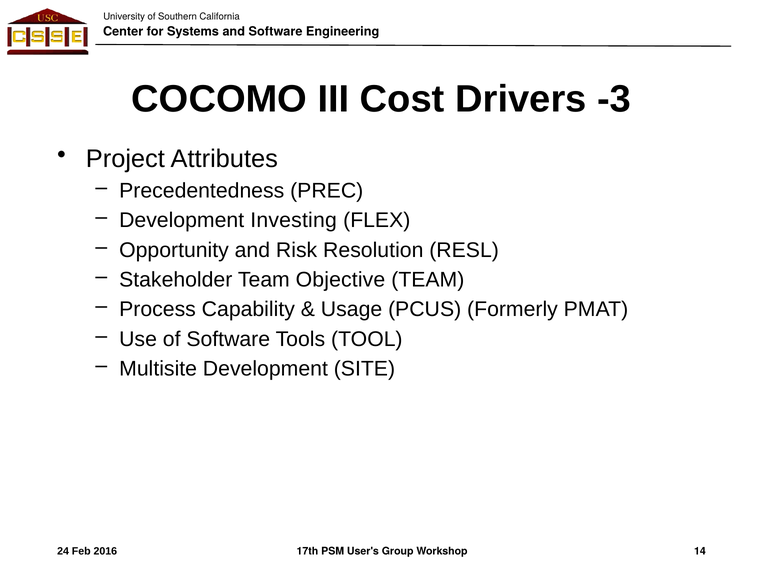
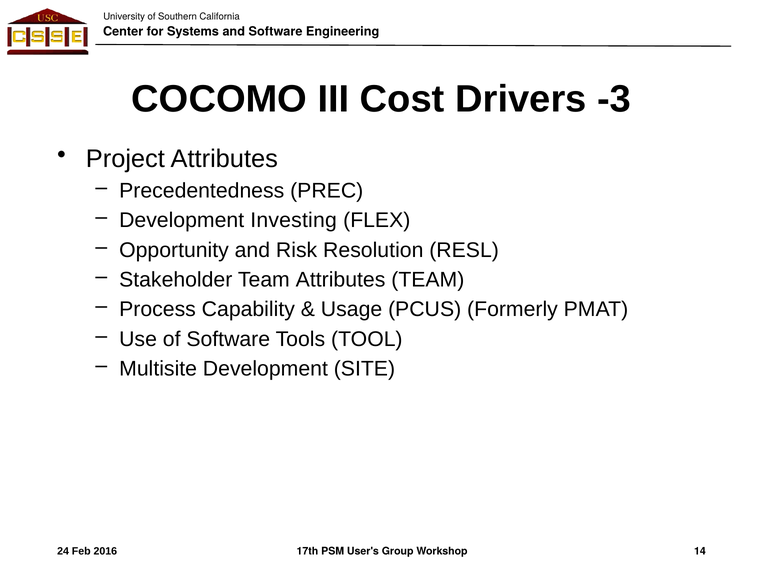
Team Objective: Objective -> Attributes
